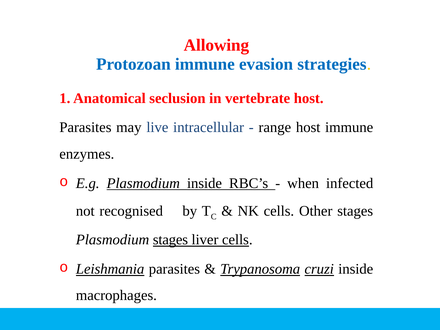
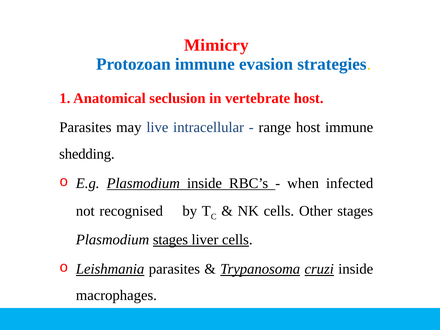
Allowing: Allowing -> Mimicry
enzymes: enzymes -> shedding
